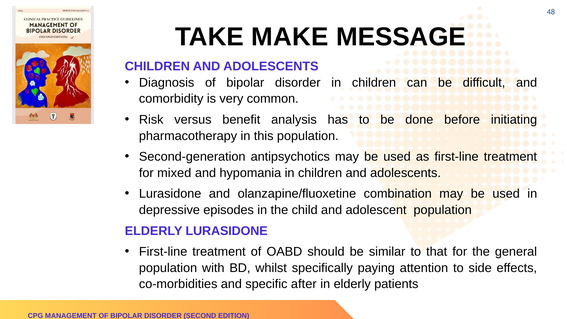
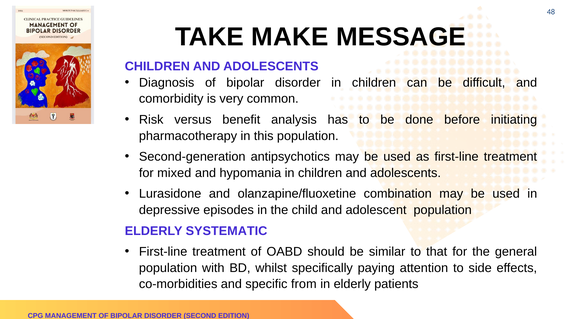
ELDERLY LURASIDONE: LURASIDONE -> SYSTEMATIC
after: after -> from
